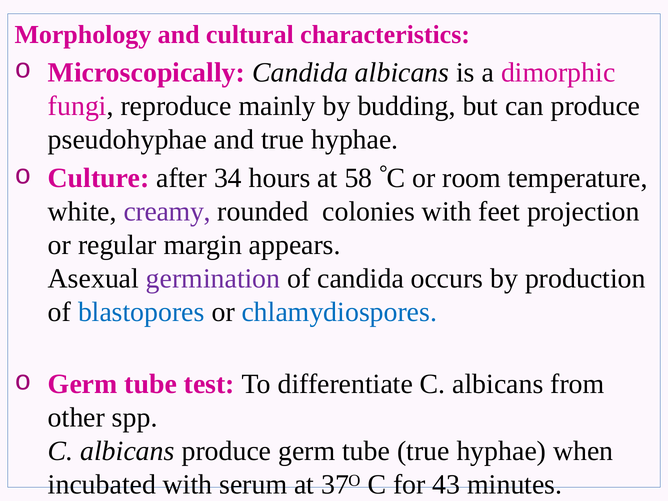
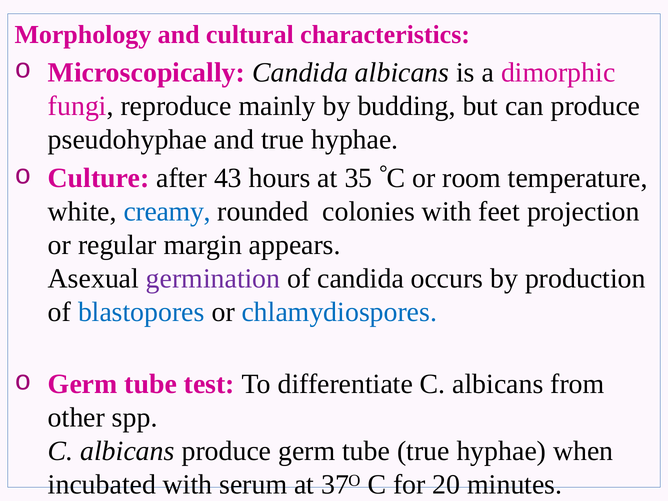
34: 34 -> 43
58: 58 -> 35
creamy colour: purple -> blue
43: 43 -> 20
